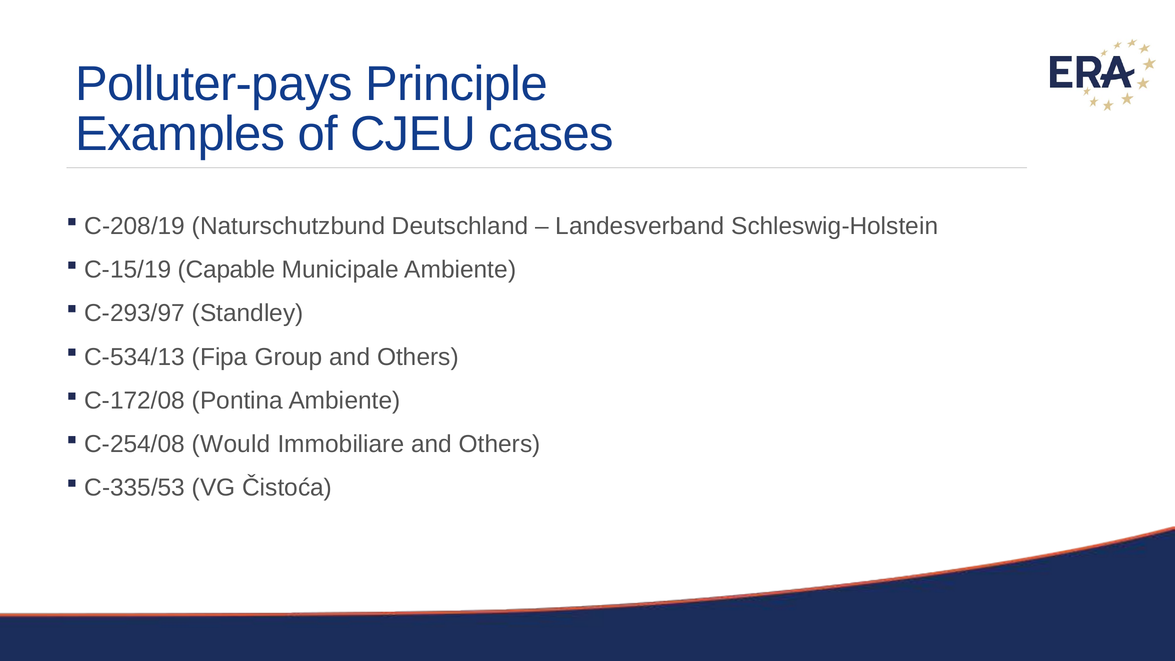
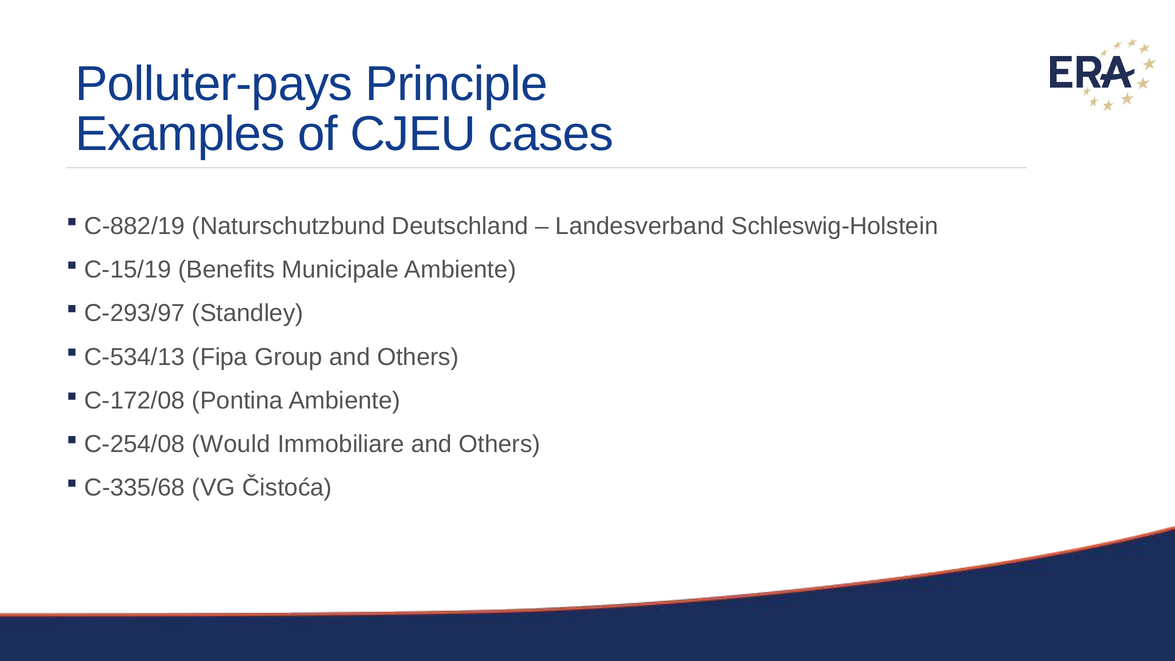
C-208/19: C-208/19 -> C-882/19
Capable: Capable -> Benefits
C-335/53: C-335/53 -> C-335/68
